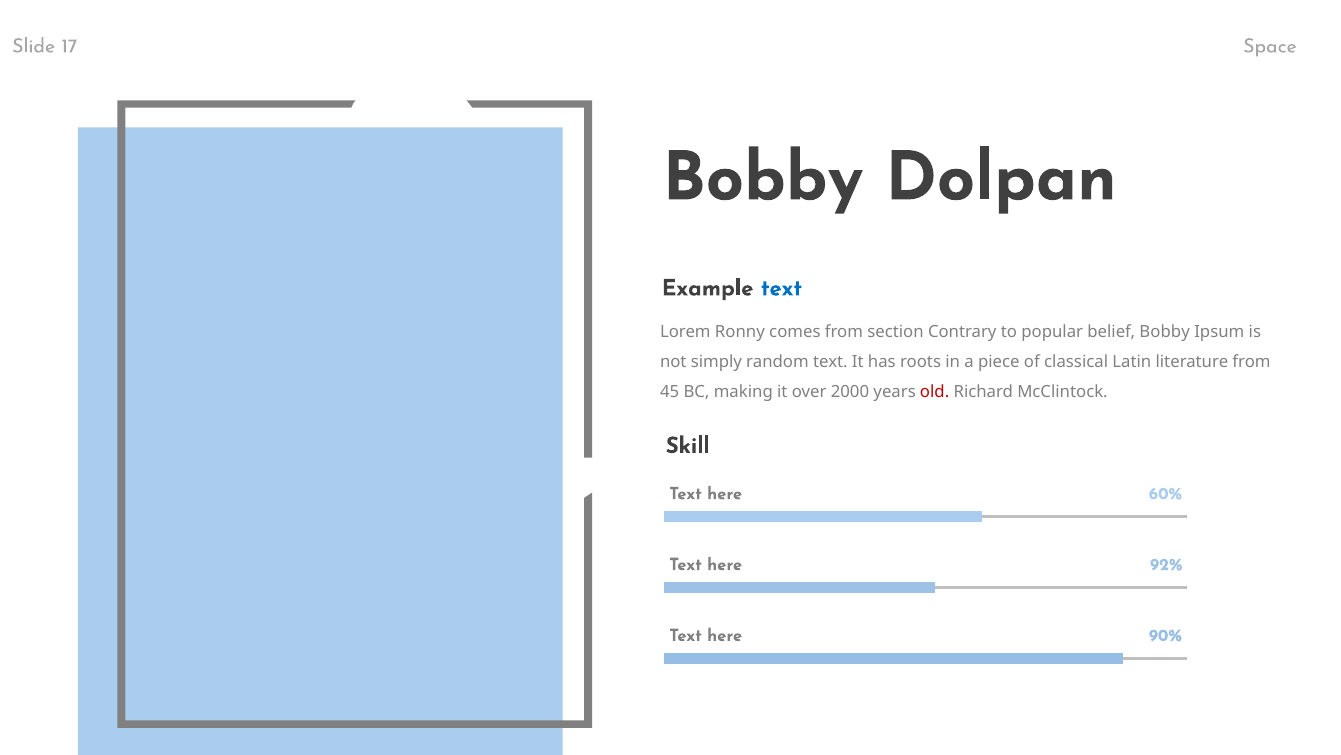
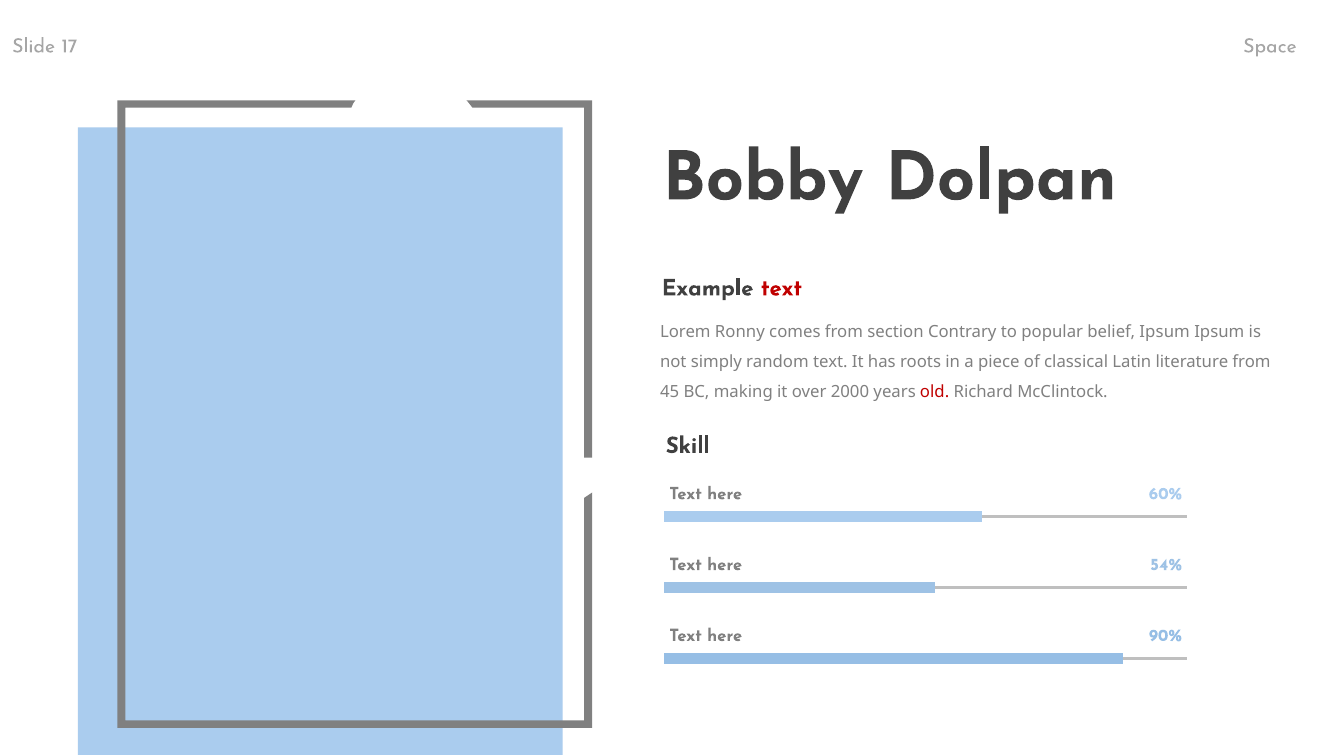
text at (781, 288) colour: blue -> red
belief Bobby: Bobby -> Ipsum
92%: 92% -> 54%
